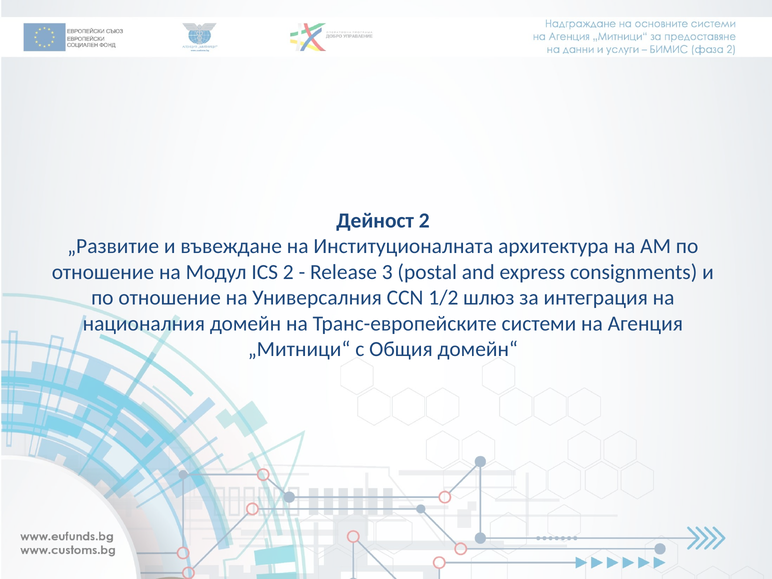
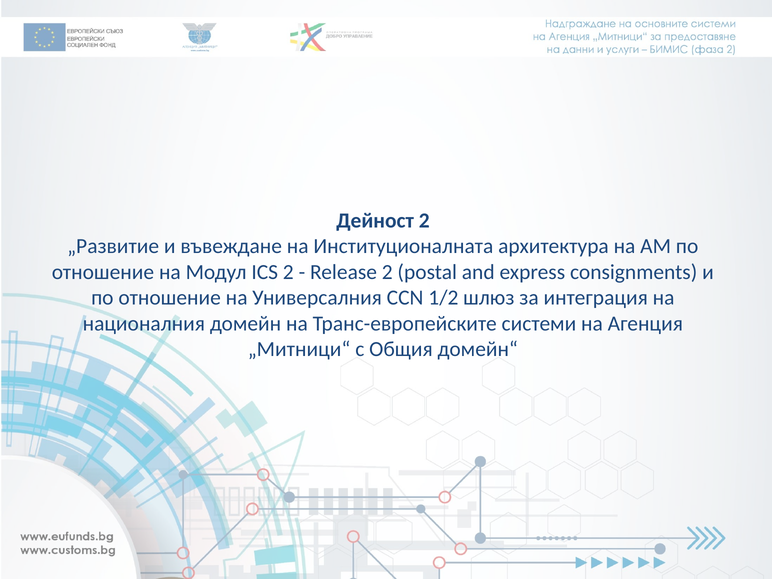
Release 3: 3 -> 2
